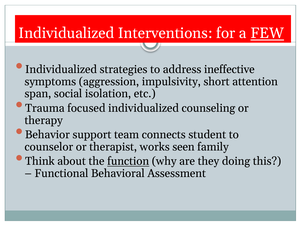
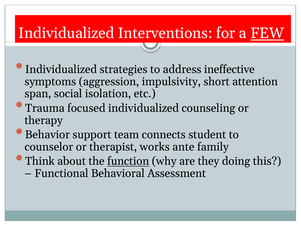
seen: seen -> ante
